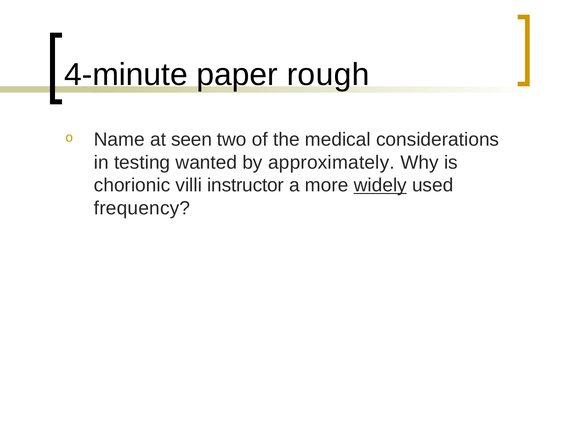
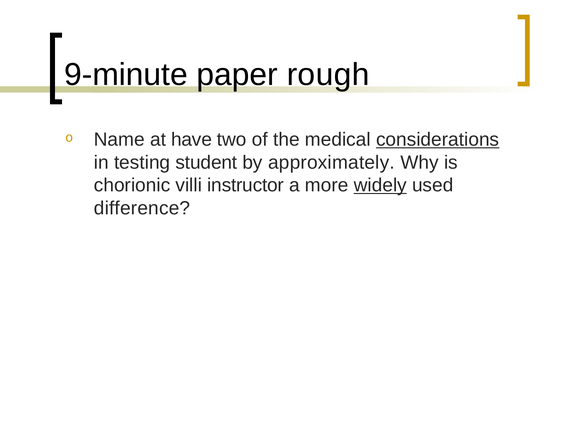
4-minute: 4-minute -> 9-minute
seen: seen -> have
considerations underline: none -> present
wanted: wanted -> student
frequency: frequency -> difference
